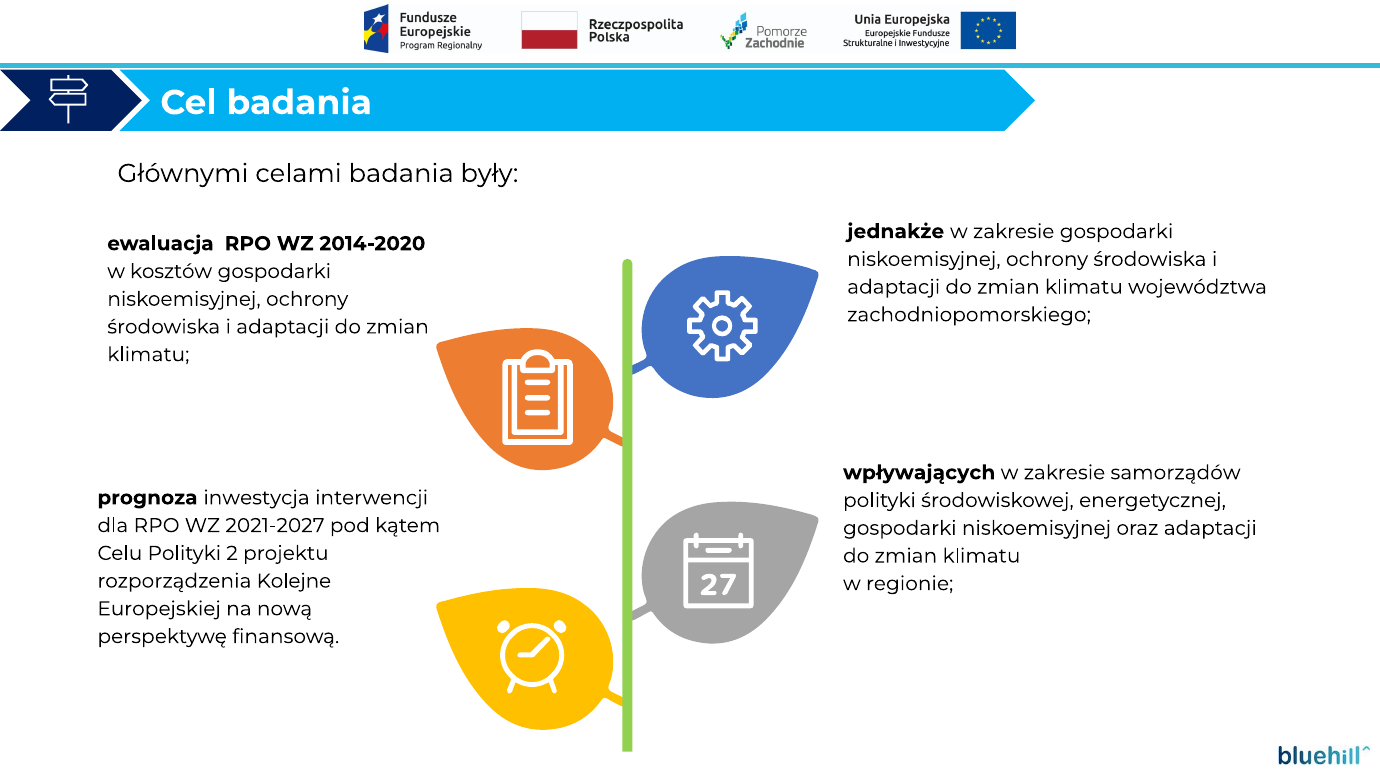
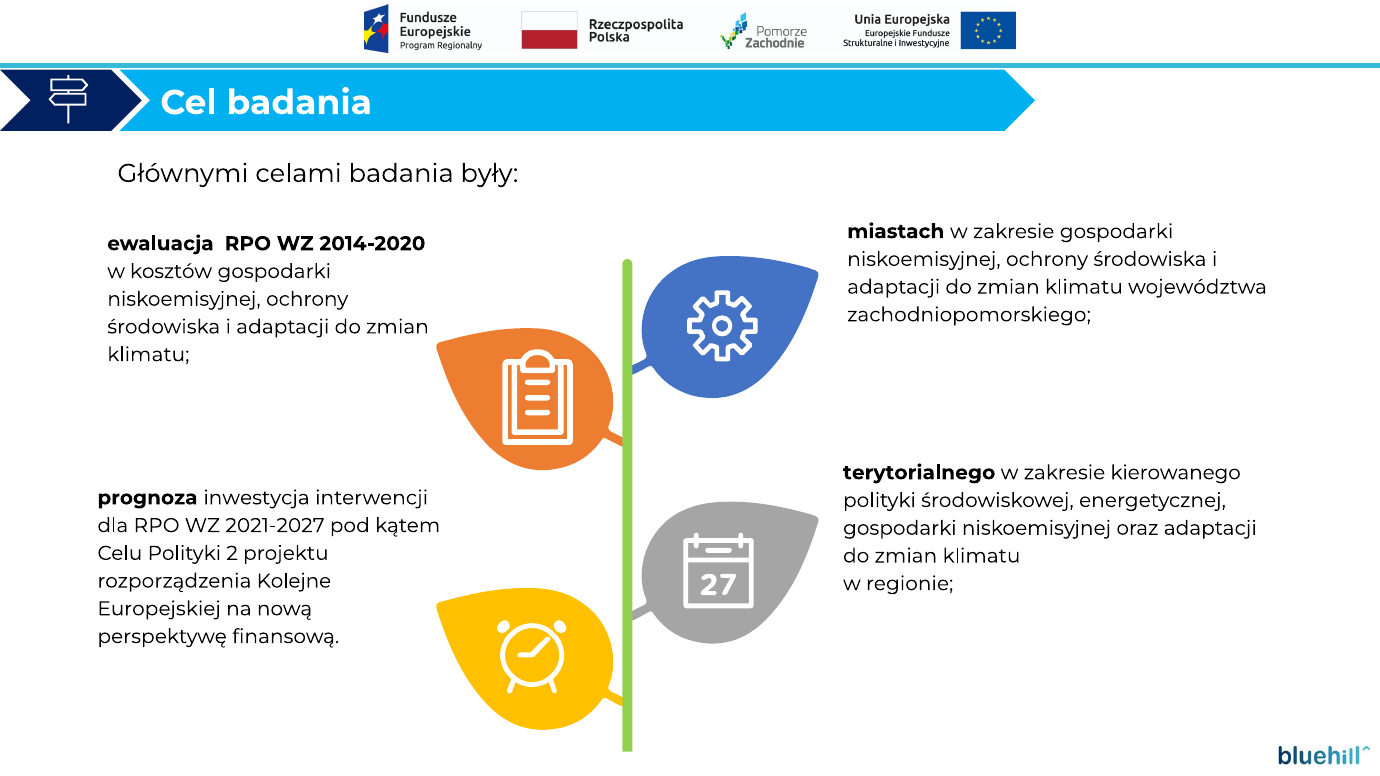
jednakże: jednakże -> miastach
wpływających: wpływających -> terytorialnego
samorządów: samorządów -> kierowanego
